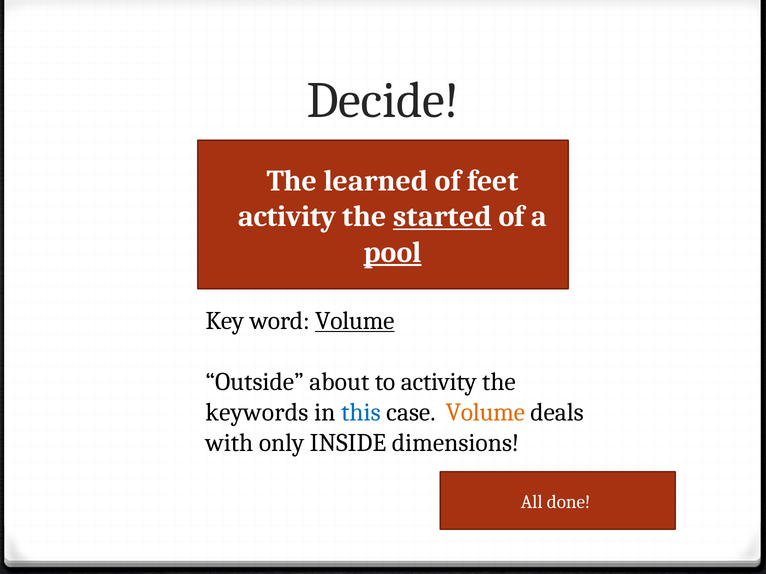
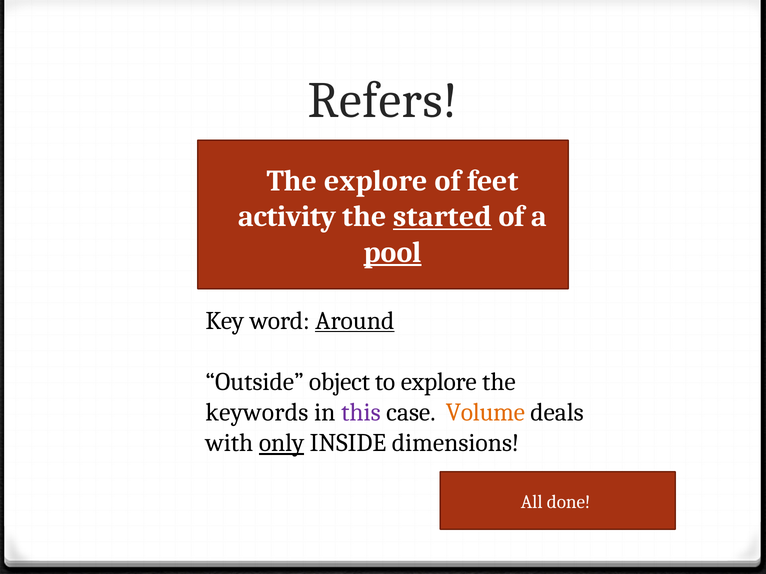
Decide: Decide -> Refers
The learned: learned -> explore
word Volume: Volume -> Around
about: about -> object
to activity: activity -> explore
this colour: blue -> purple
only underline: none -> present
